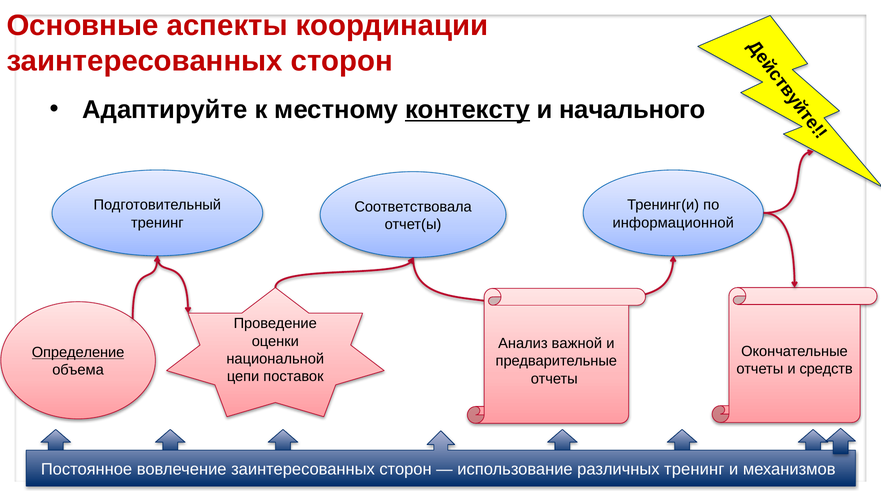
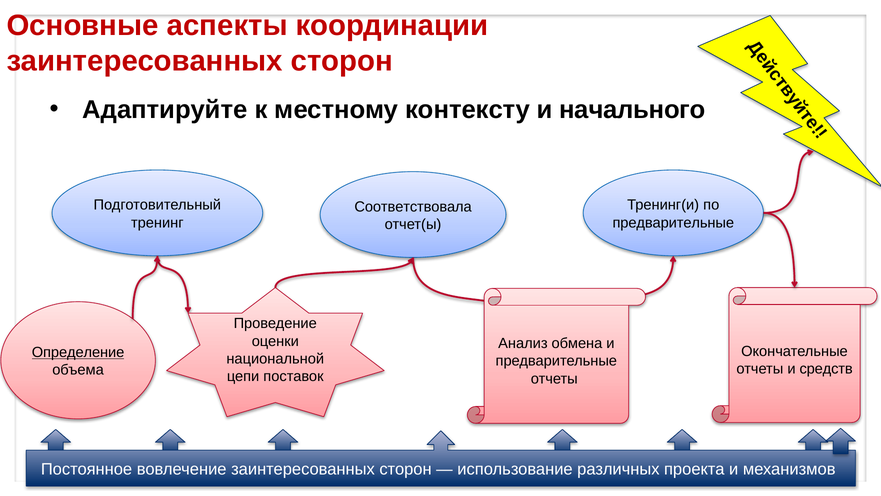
контексту underline: present -> none
информационной at (673, 222): информационной -> предварительные
важной: важной -> обмена
различных тренинг: тренинг -> проекта
